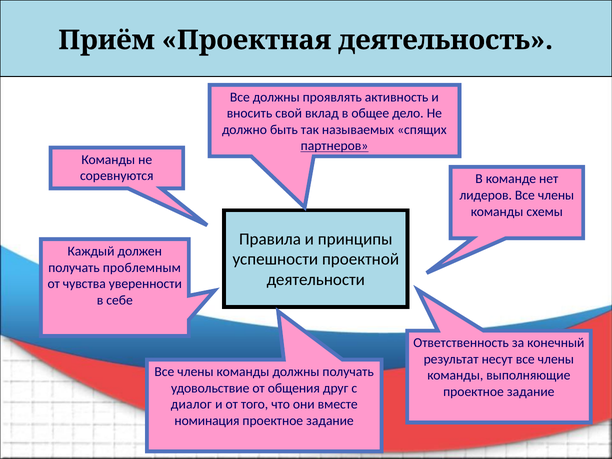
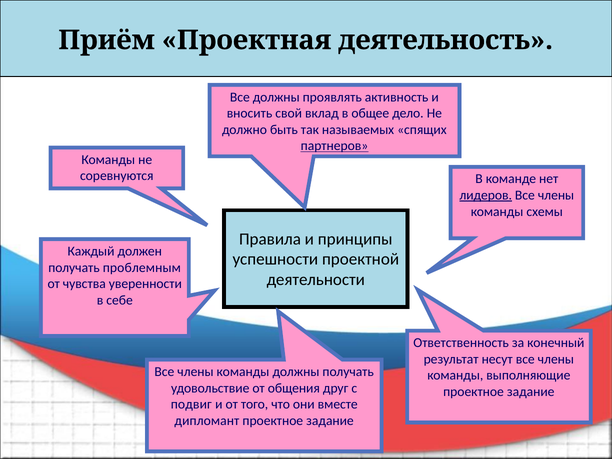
лидеров underline: none -> present
диалог: диалог -> подвиг
номинация: номинация -> дипломант
